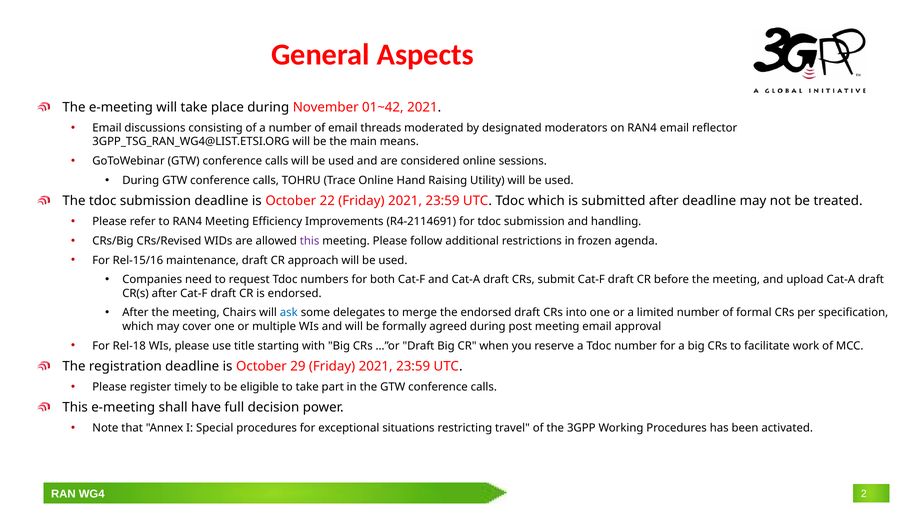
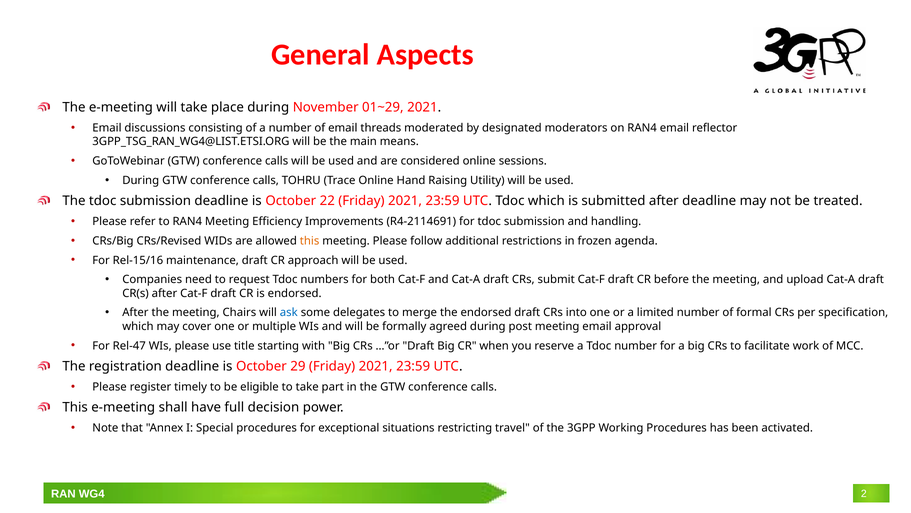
01~42: 01~42 -> 01~29
this at (310, 241) colour: purple -> orange
Rel-18: Rel-18 -> Rel-47
